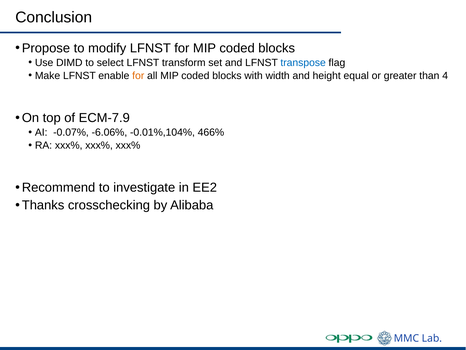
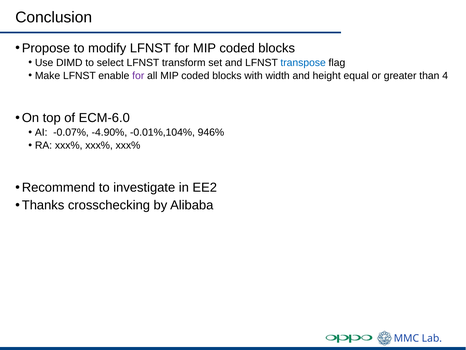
for at (138, 76) colour: orange -> purple
ECM-7.9: ECM-7.9 -> ECM-6.0
-6.06%: -6.06% -> -4.90%
466%: 466% -> 946%
